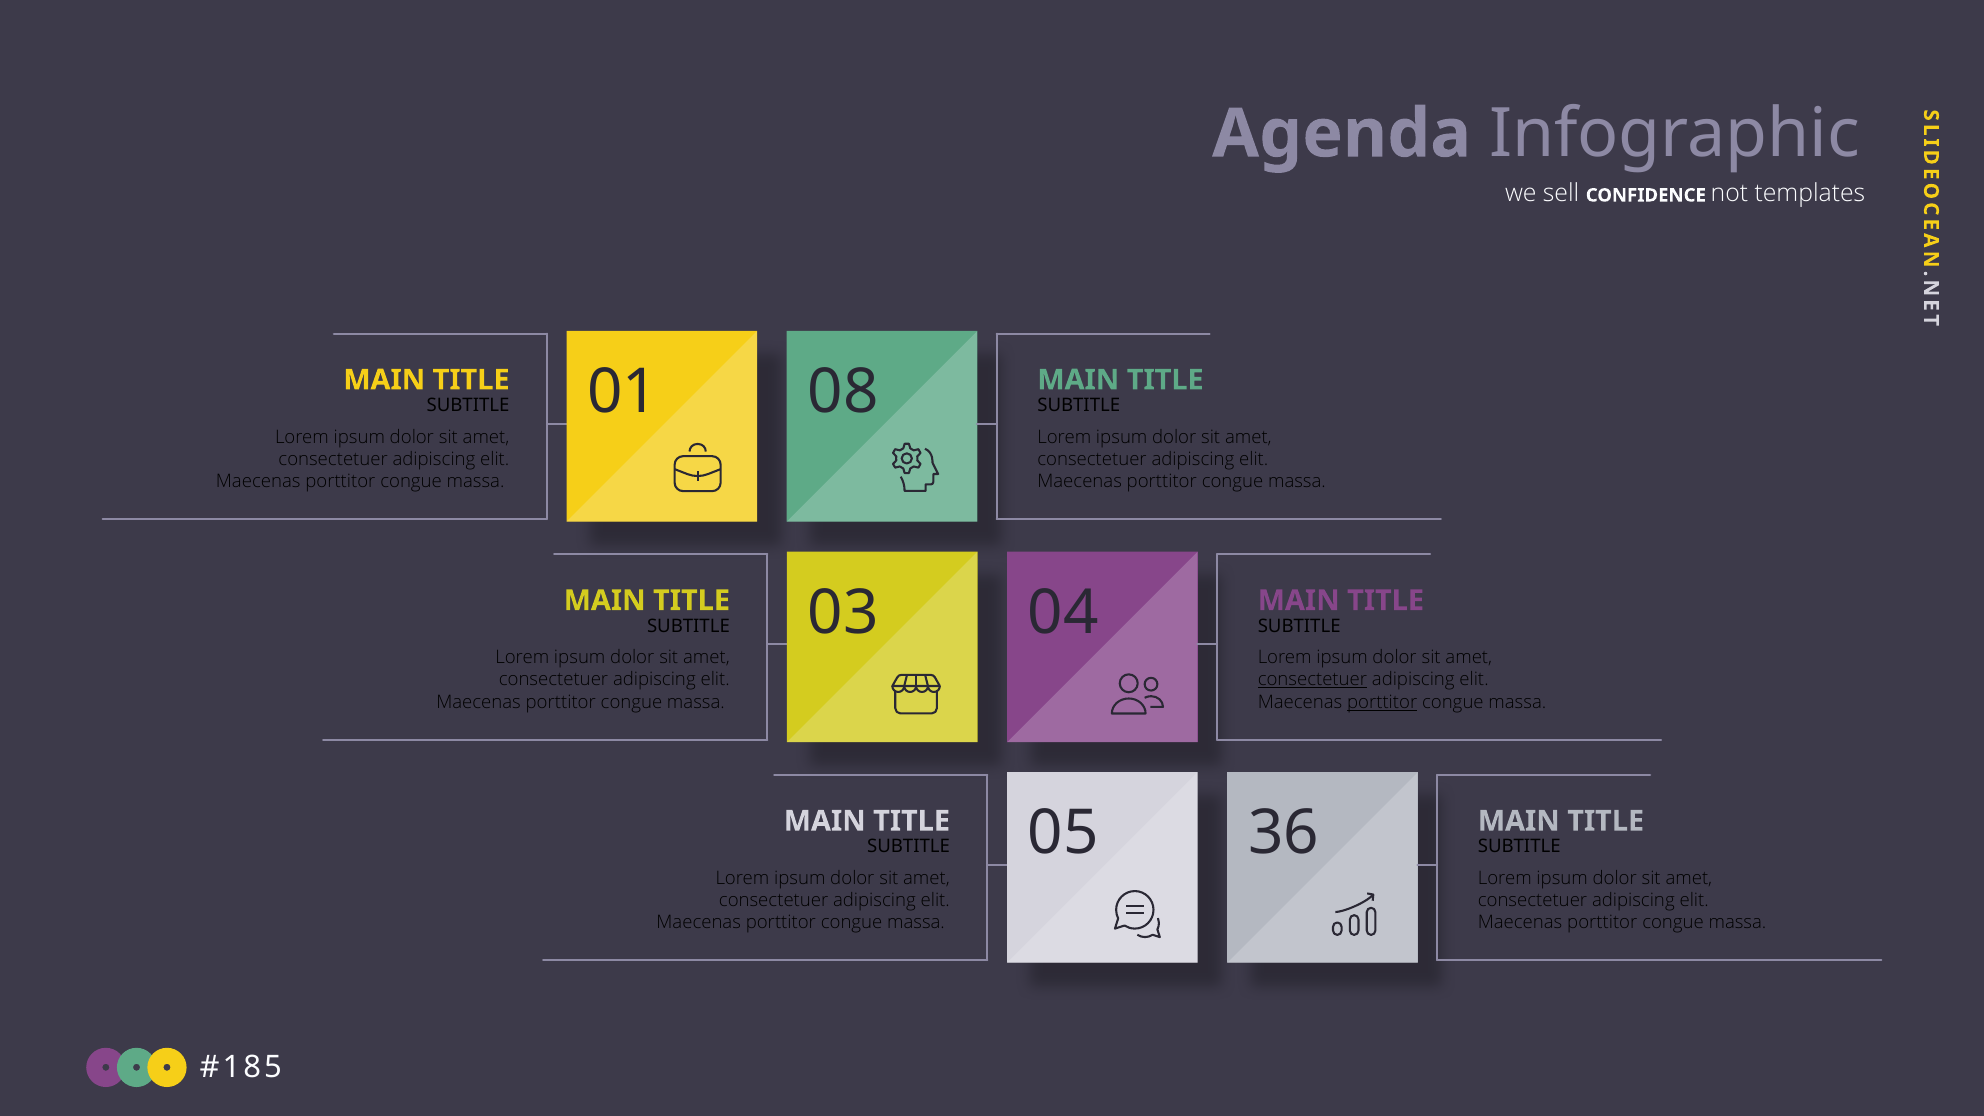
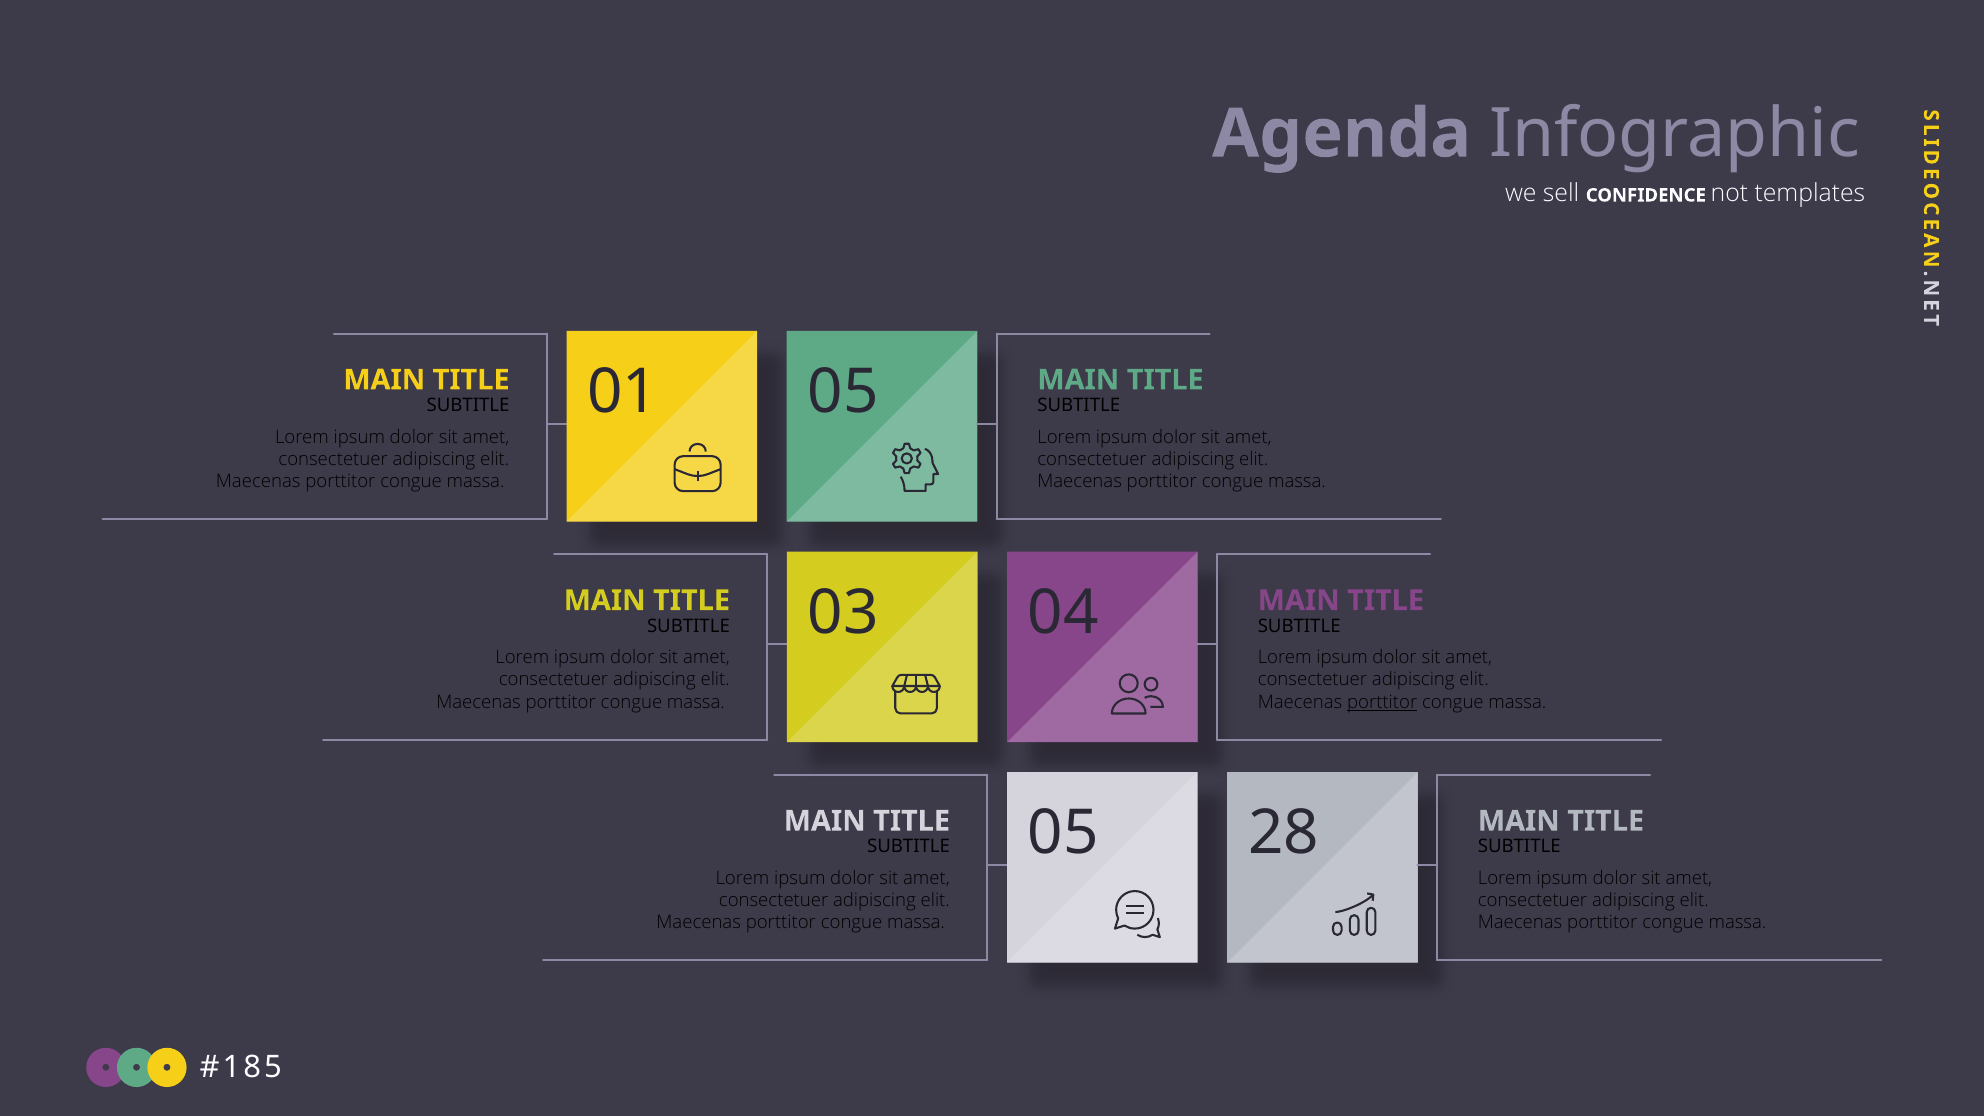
01 08: 08 -> 05
consectetuer at (1312, 680) underline: present -> none
36: 36 -> 28
